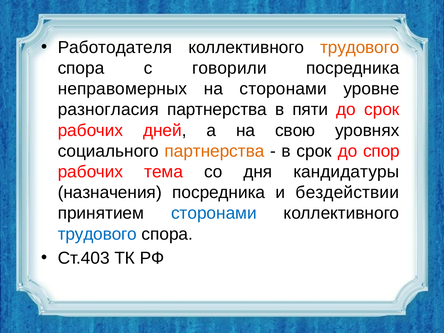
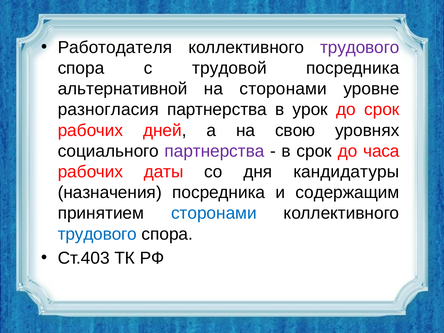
трудового at (360, 47) colour: orange -> purple
говорили: говорили -> трудовой
неправомерных: неправомерных -> альтернативной
пяти: пяти -> урок
партнерства at (214, 151) colour: orange -> purple
спор: спор -> часа
тема: тема -> даты
бездействии: бездействии -> содержащим
